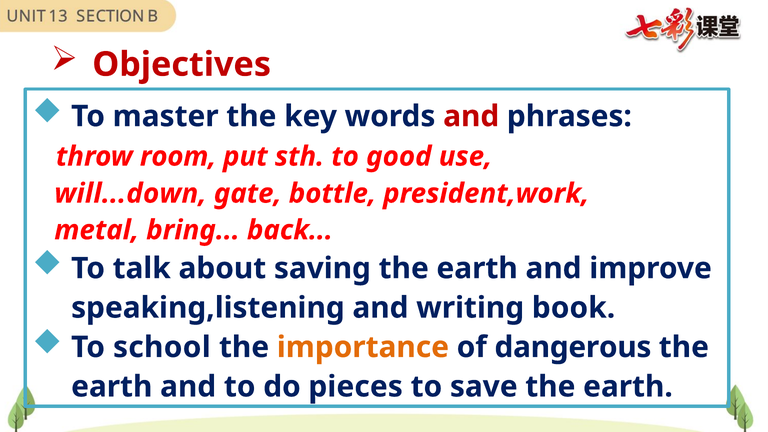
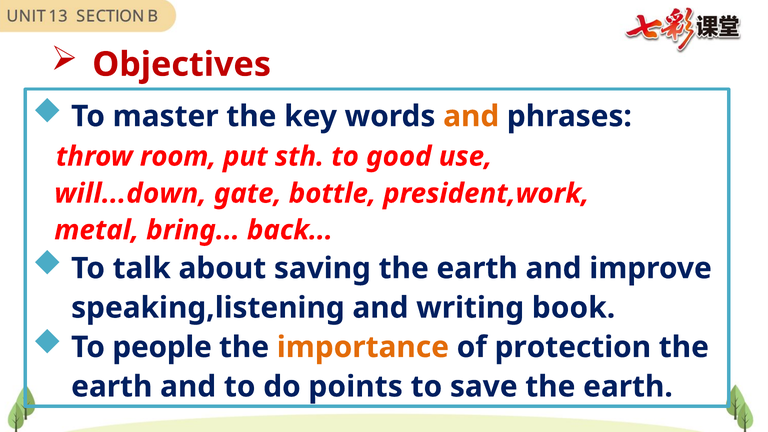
and at (471, 116) colour: red -> orange
school: school -> people
dangerous: dangerous -> protection
pieces: pieces -> points
